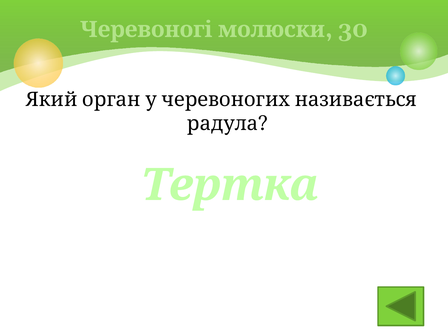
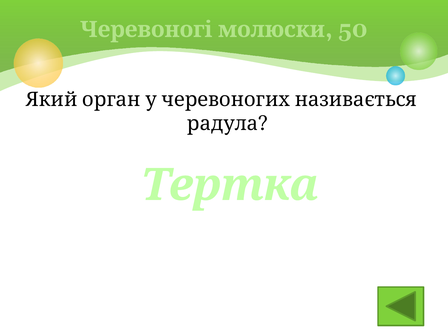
30: 30 -> 50
